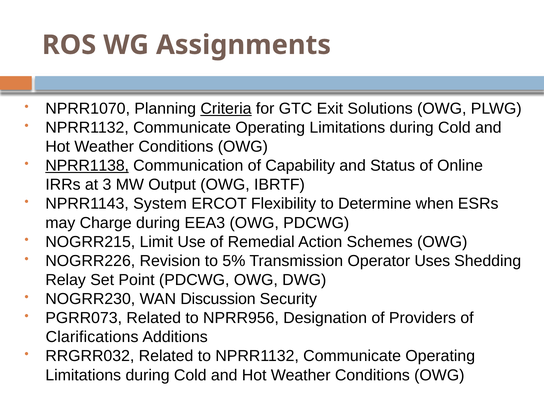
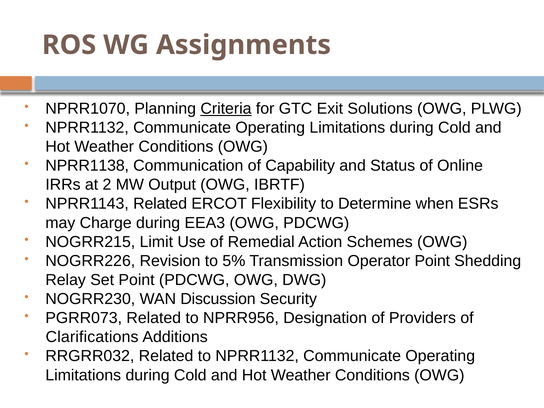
NPRR1138 underline: present -> none
3: 3 -> 2
NPRR1143 System: System -> Related
Operator Uses: Uses -> Point
